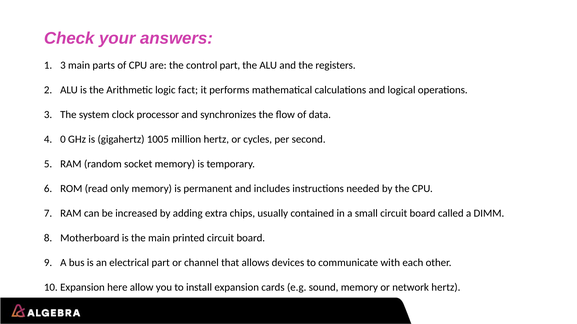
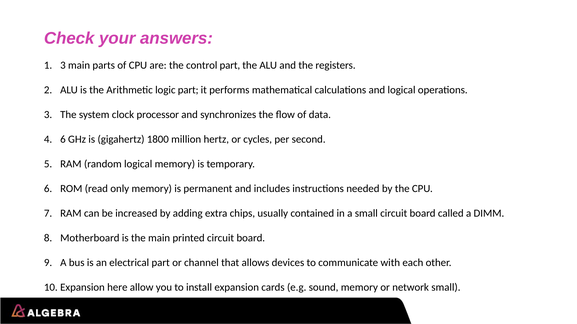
logic fact: fact -> part
0 at (63, 140): 0 -> 6
1005: 1005 -> 1800
random socket: socket -> logical
network hertz: hertz -> small
